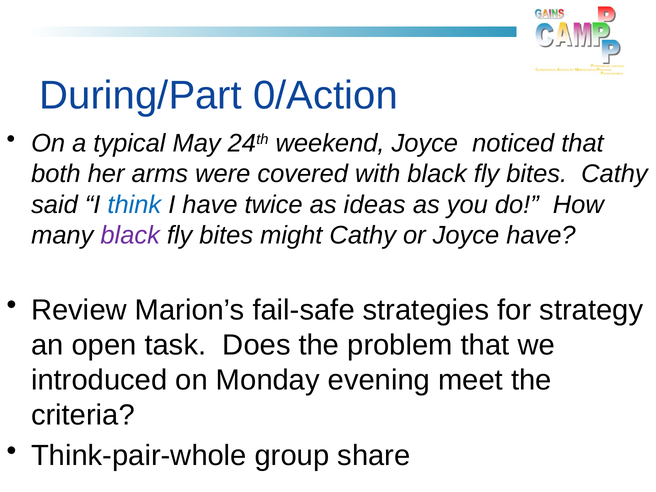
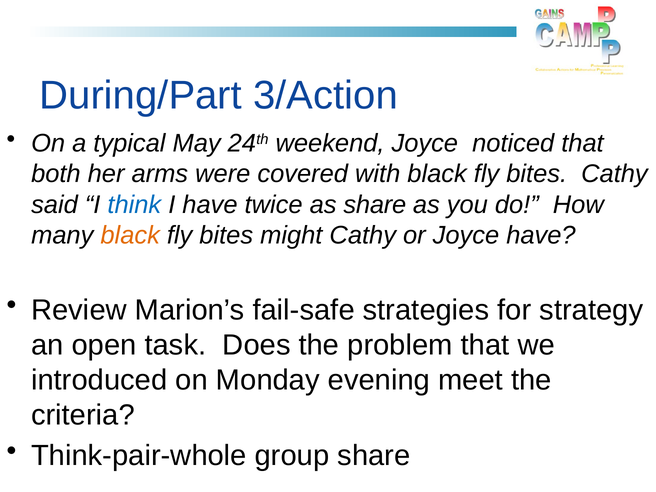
0/Action: 0/Action -> 3/Action
as ideas: ideas -> share
black at (130, 235) colour: purple -> orange
